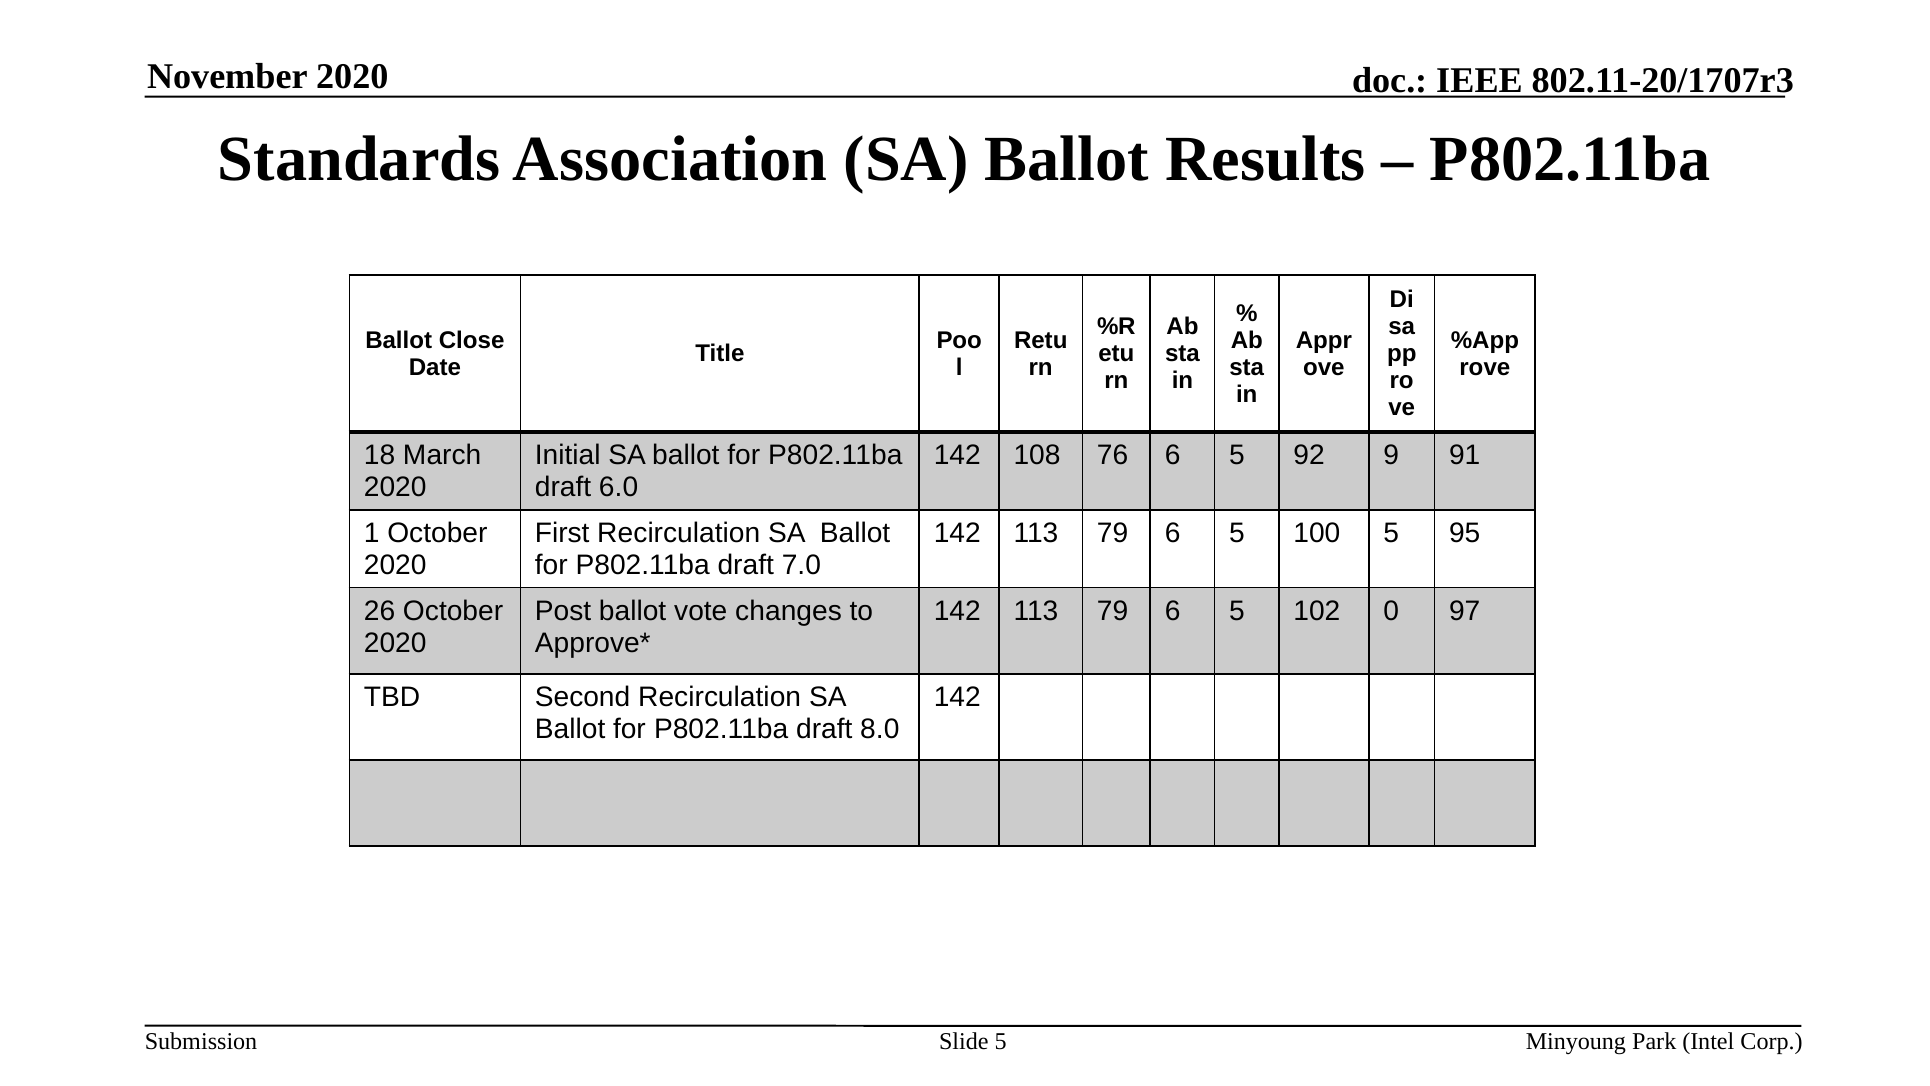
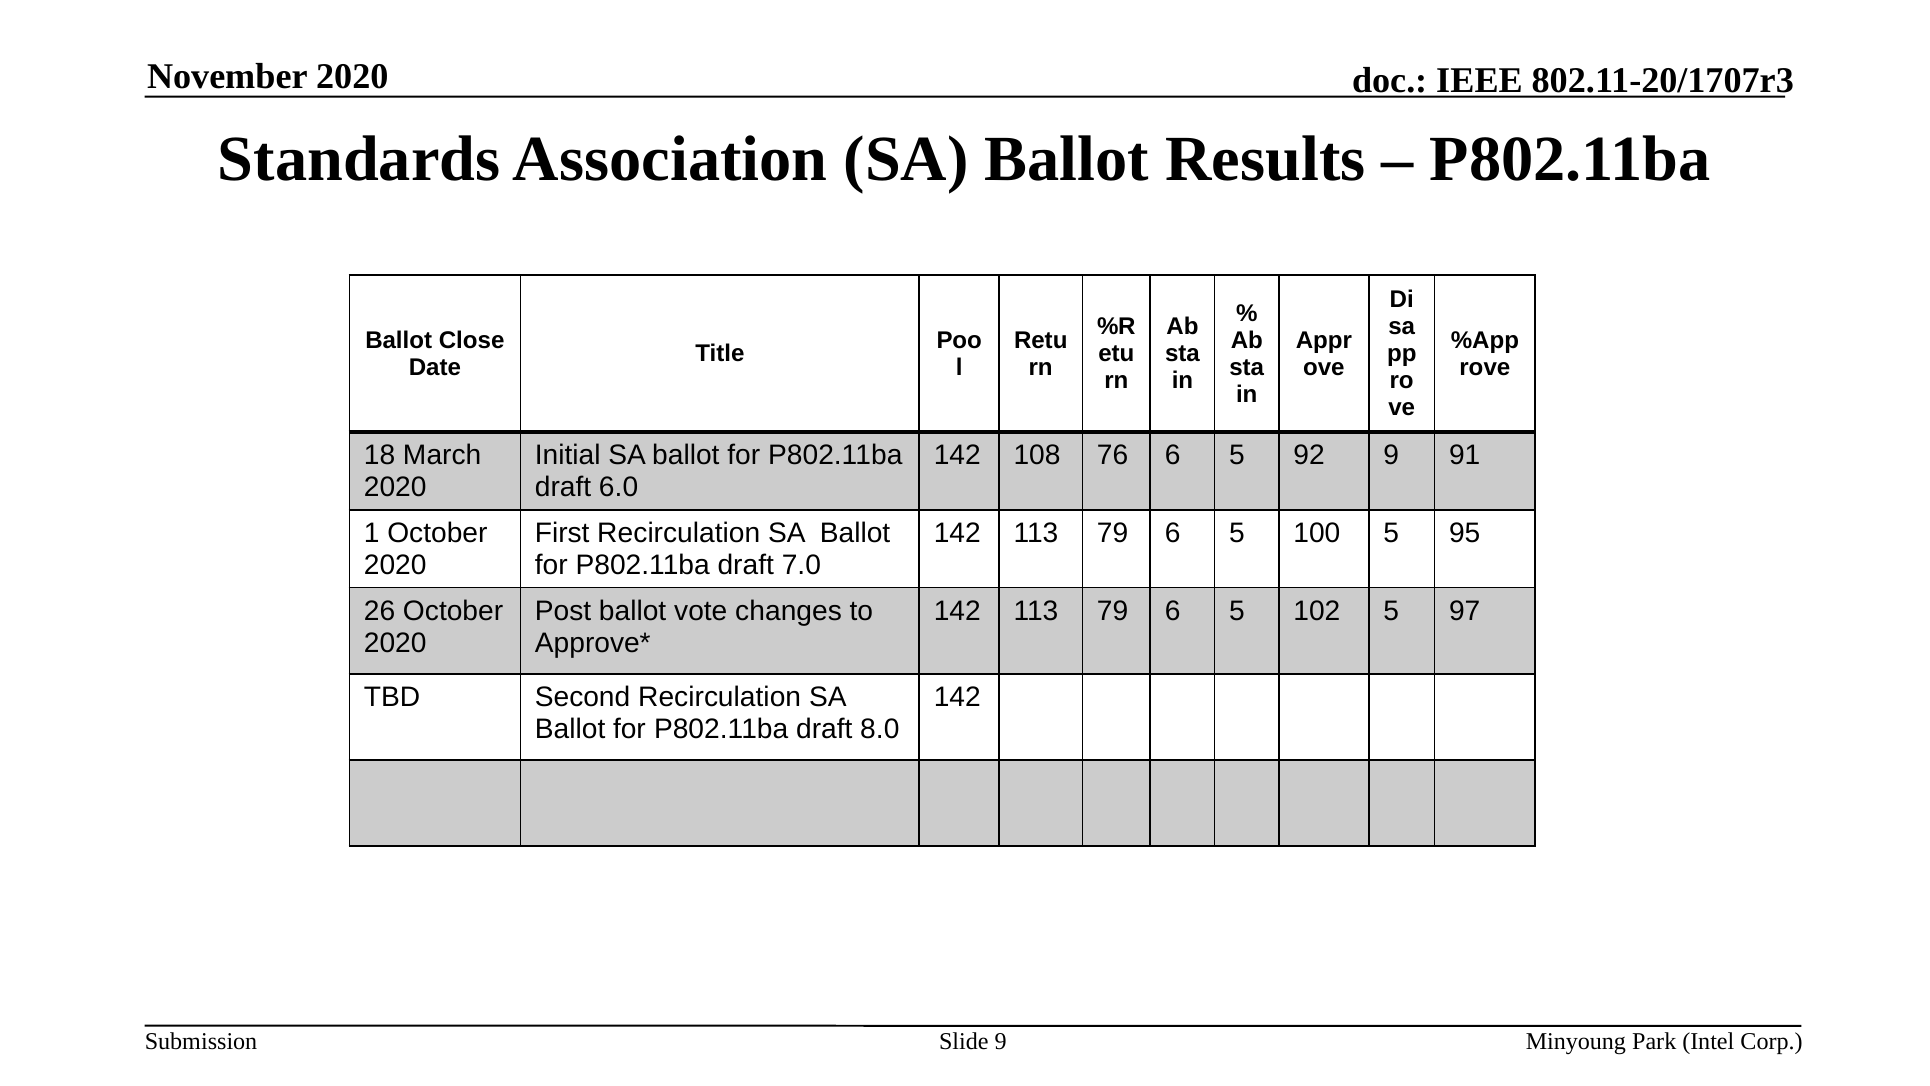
102 0: 0 -> 5
Slide 5: 5 -> 9
